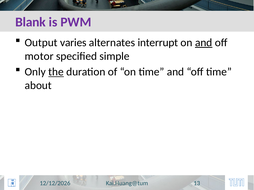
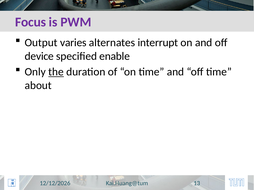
Blank: Blank -> Focus
and at (204, 43) underline: present -> none
motor: motor -> device
simple: simple -> enable
